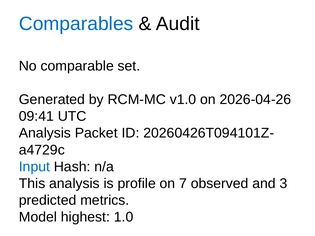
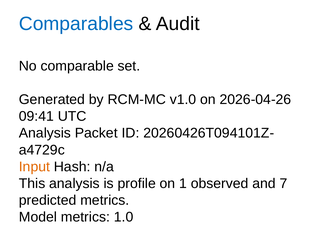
Input colour: blue -> orange
7: 7 -> 1
3: 3 -> 7
Model highest: highest -> metrics
